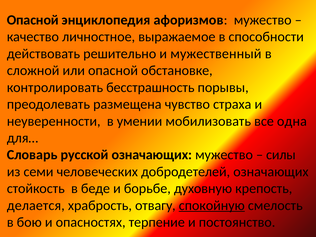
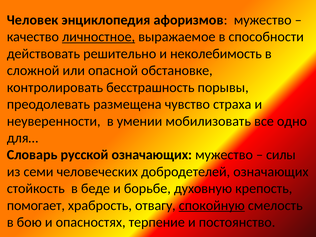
Опасной at (33, 20): Опасной -> Человек
личностное underline: none -> present
мужественный: мужественный -> неколебимость
одна: одна -> одно
делается: делается -> помогает
